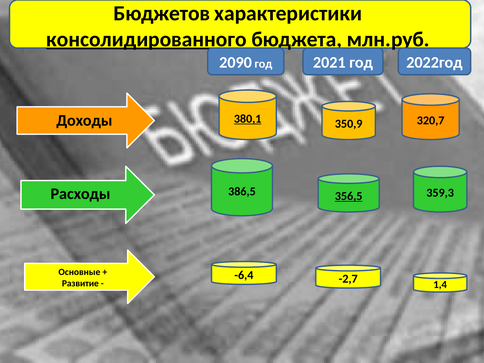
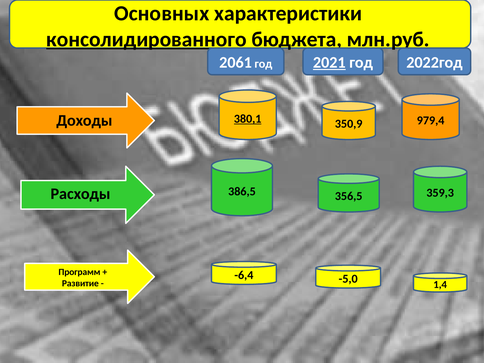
Бюджетов: Бюджетов -> Основных
2090: 2090 -> 2061
2021 underline: none -> present
320,7: 320,7 -> 979,4
356,5 underline: present -> none
Основные: Основные -> Программ
-2,7: -2,7 -> -5,0
